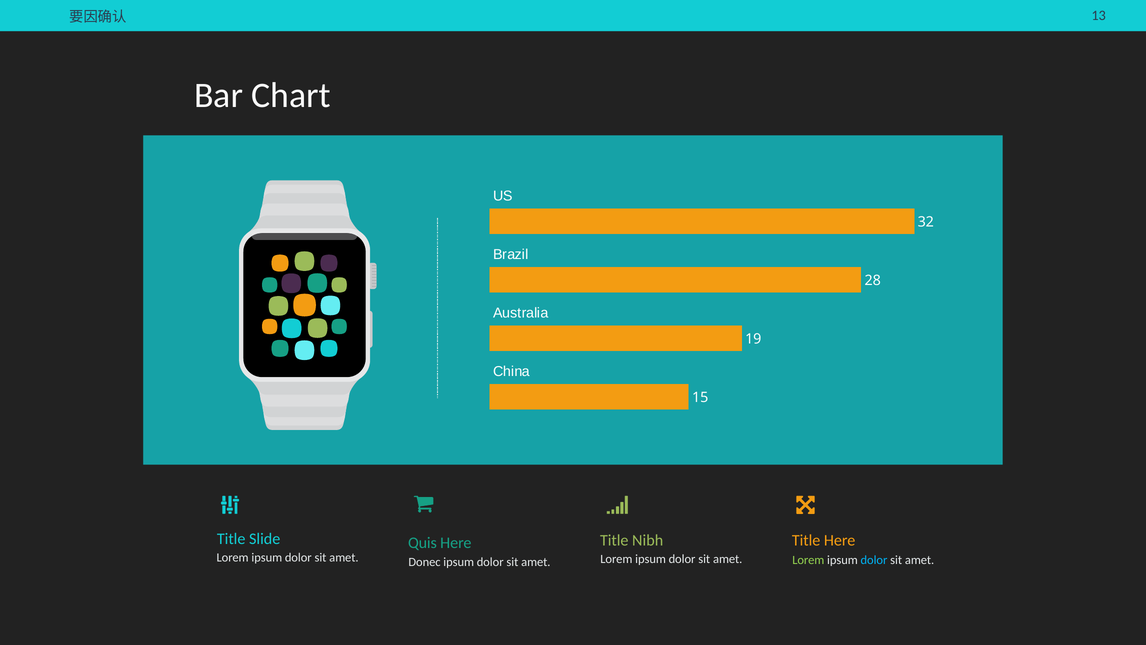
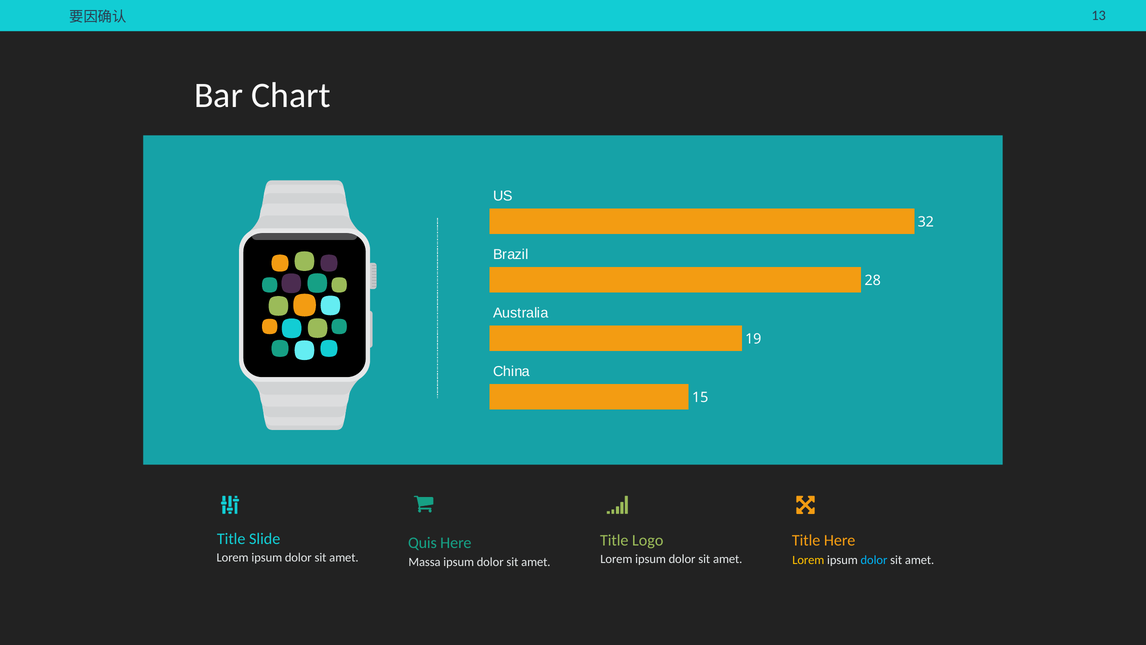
Nibh: Nibh -> Logo
Lorem at (808, 560) colour: light green -> yellow
Donec: Donec -> Massa
